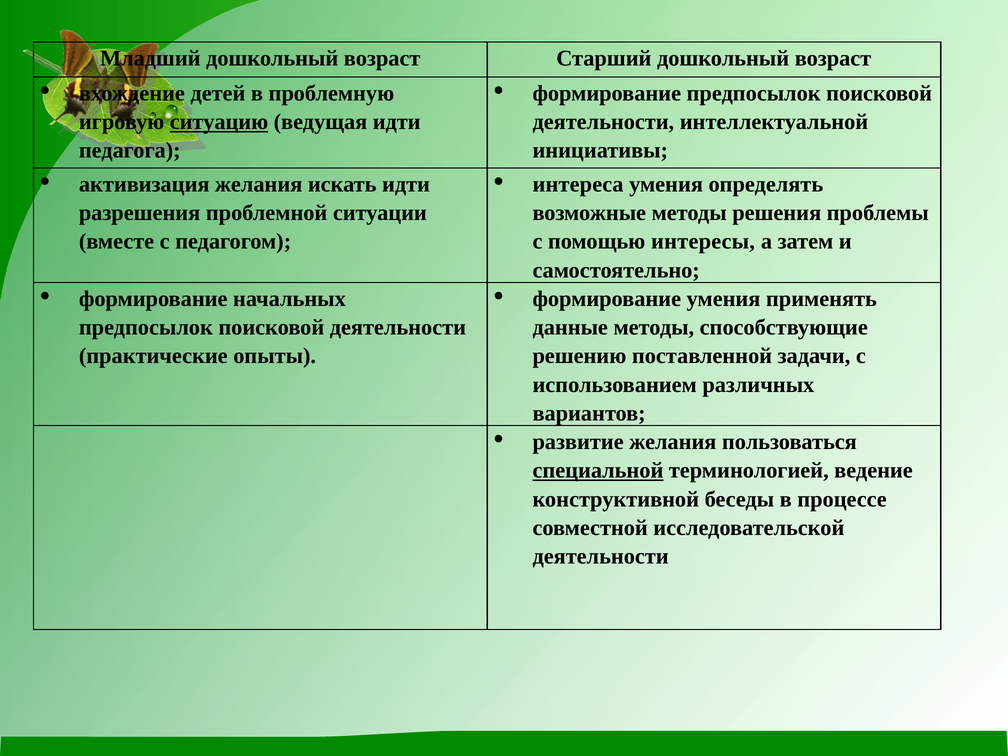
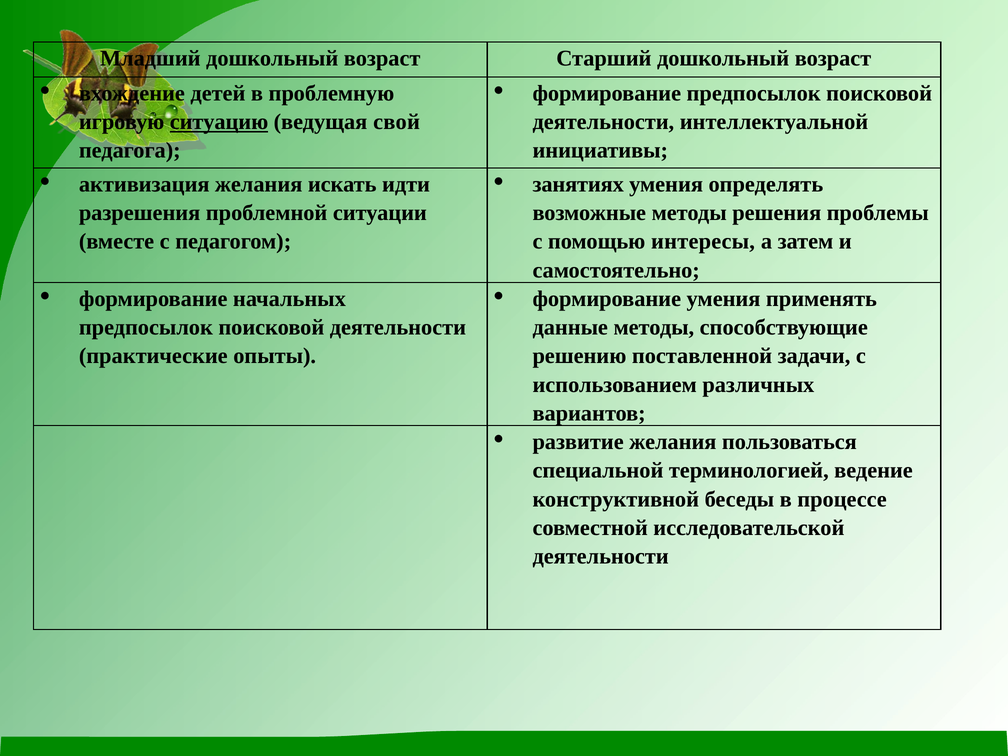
ведущая идти: идти -> свой
интереса: интереса -> занятиях
специальной underline: present -> none
